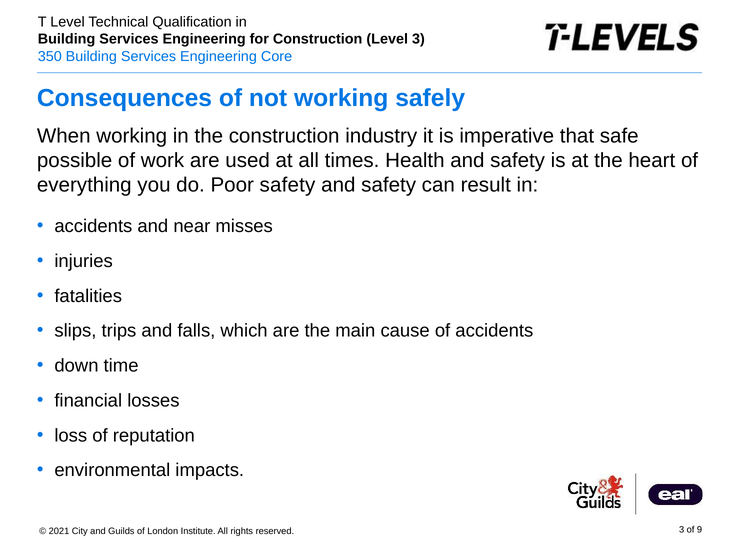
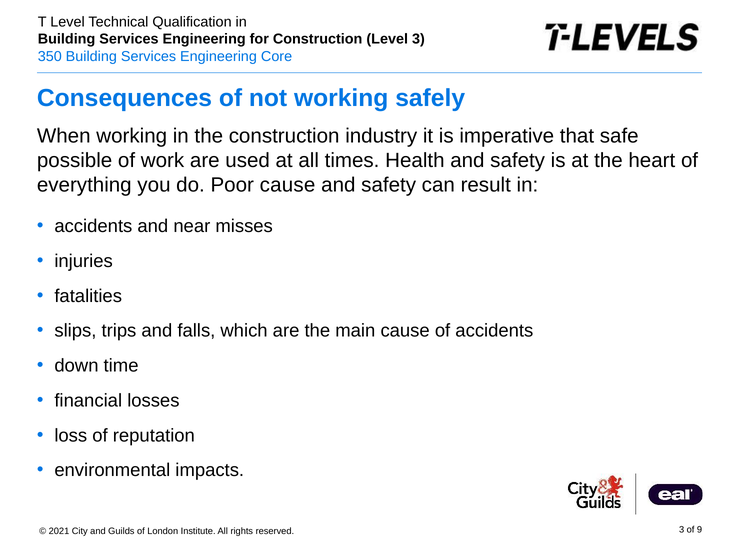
Poor safety: safety -> cause
